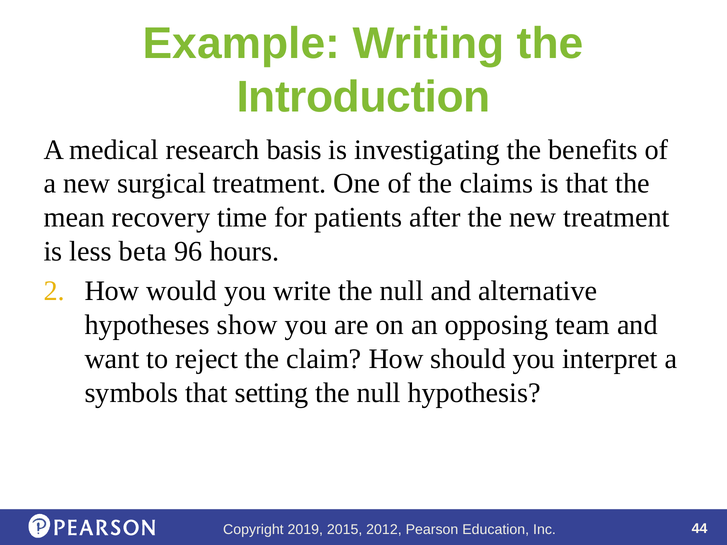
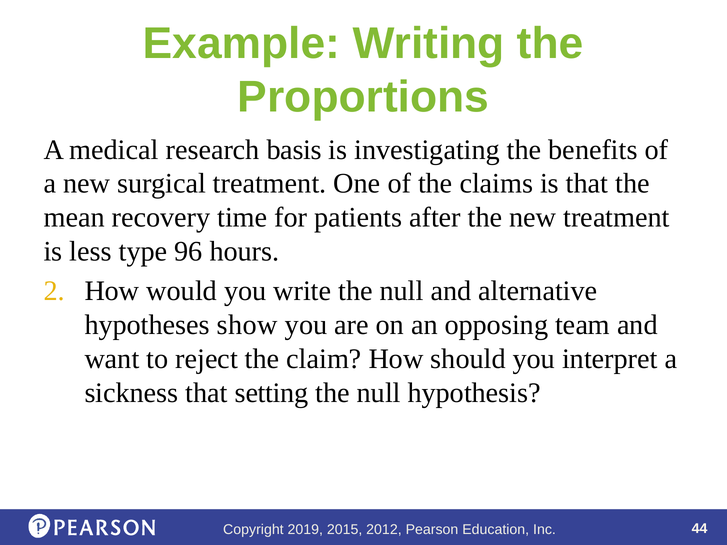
Introduction: Introduction -> Proportions
beta: beta -> type
symbols: symbols -> sickness
